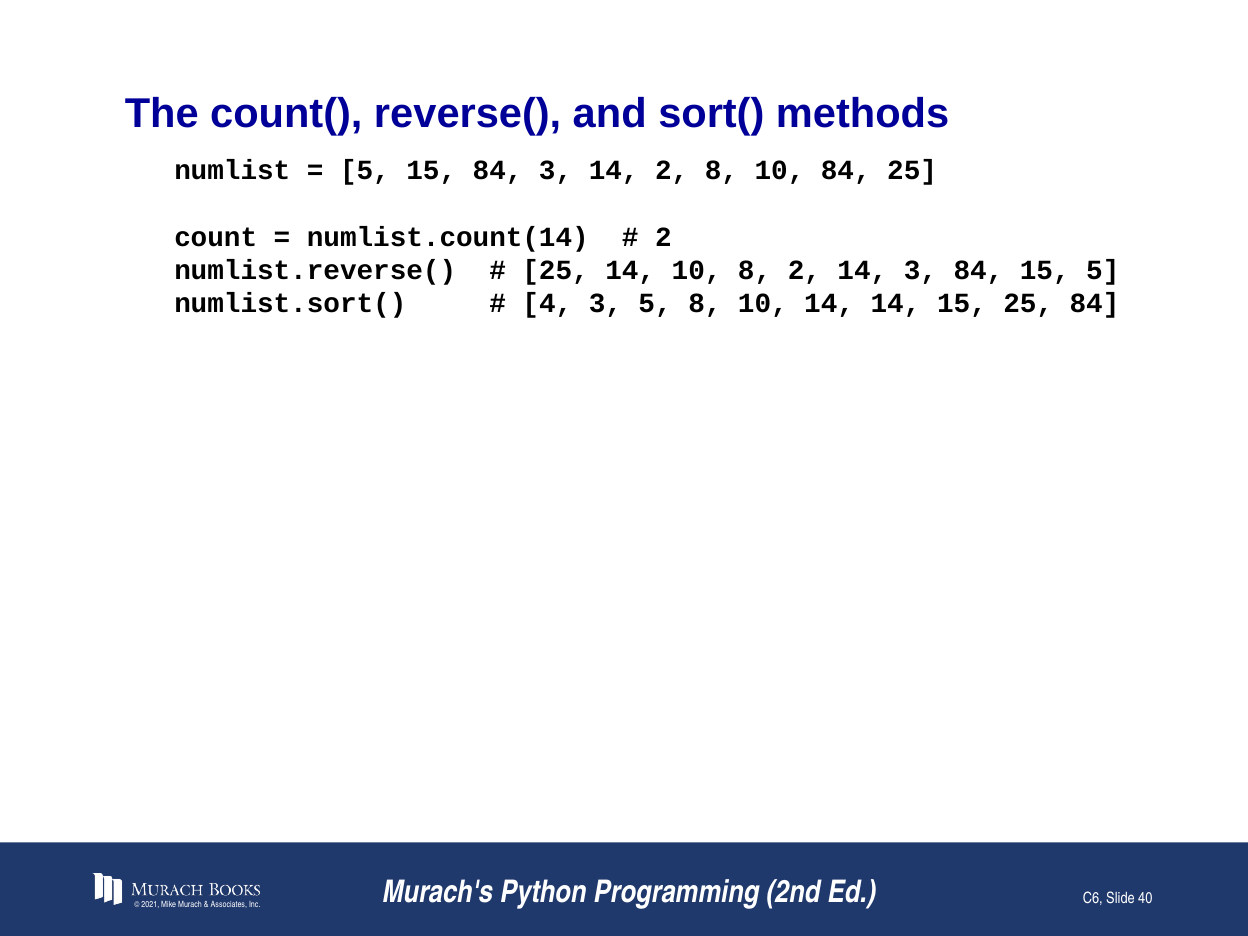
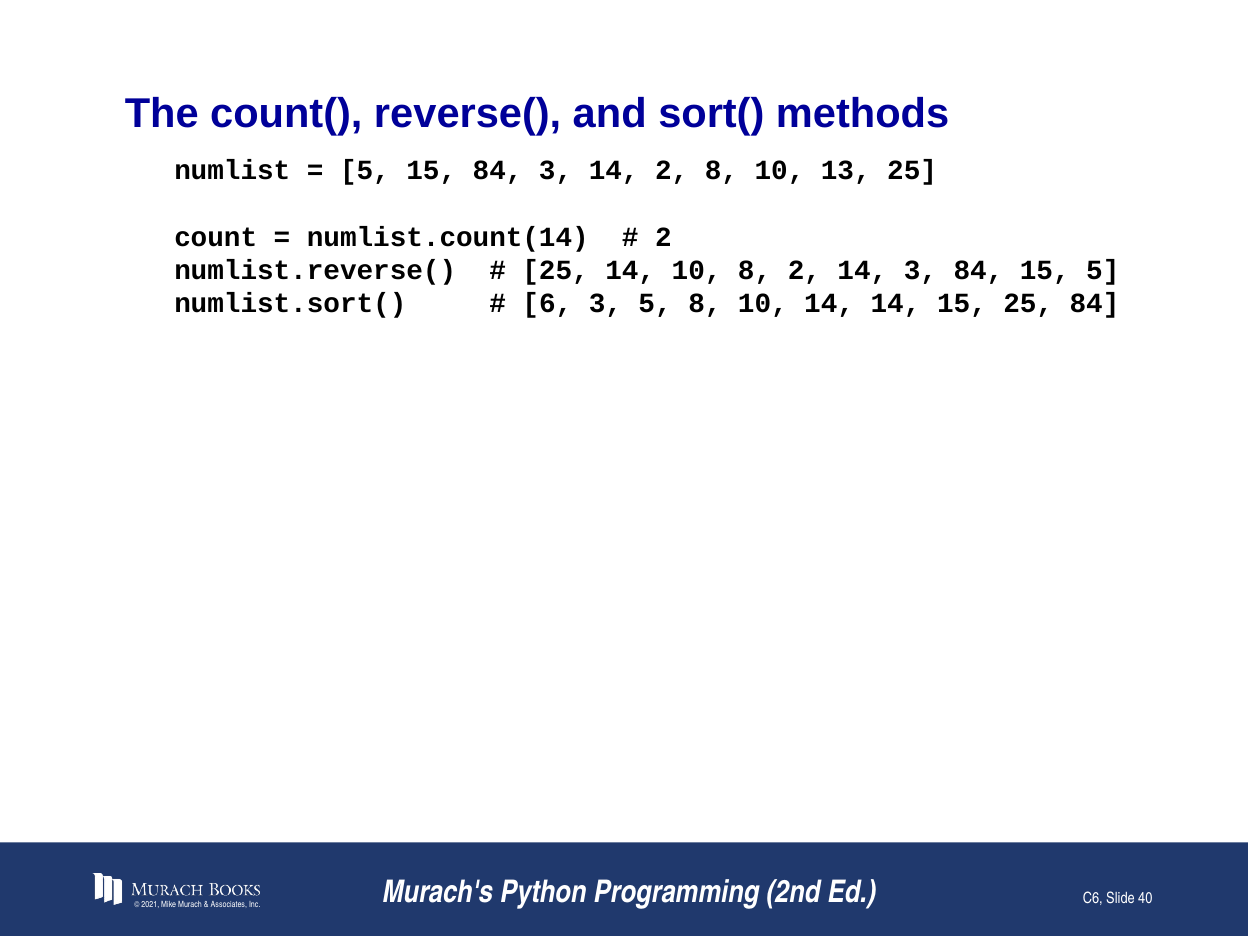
10 84: 84 -> 13
4: 4 -> 6
